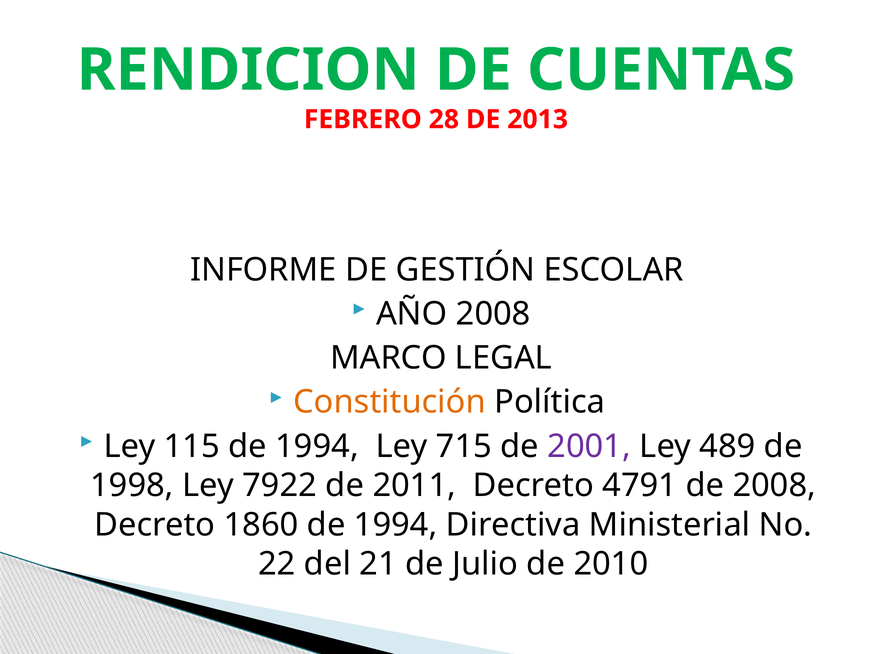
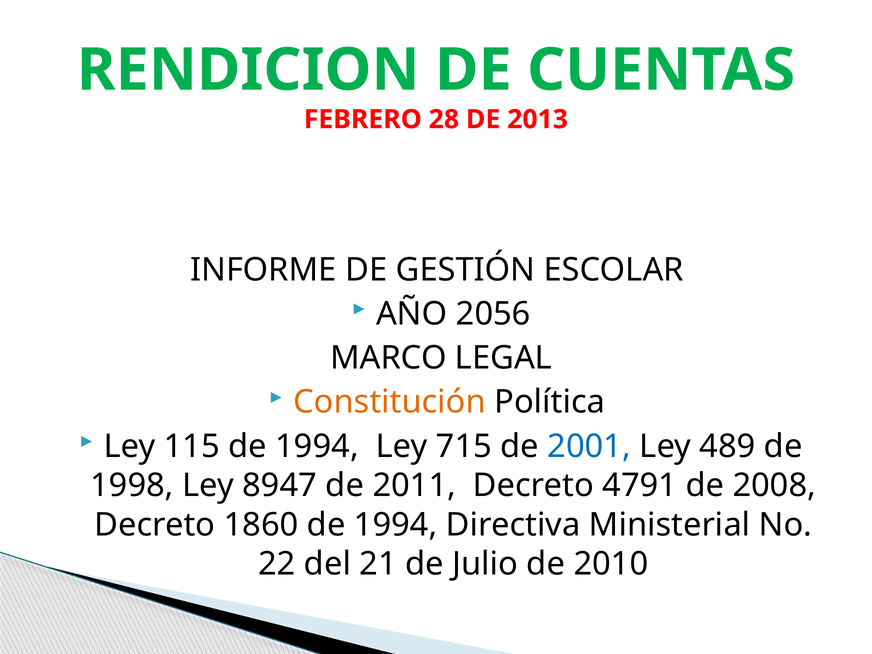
AÑO 2008: 2008 -> 2056
2001 colour: purple -> blue
7922: 7922 -> 8947
